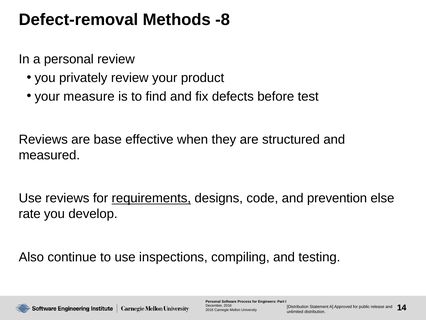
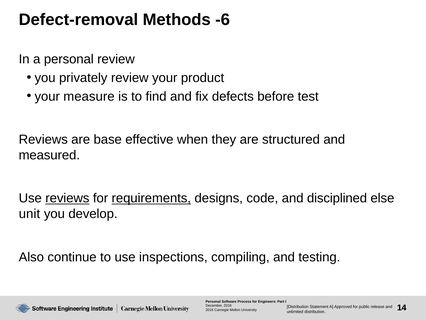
-8: -8 -> -6
reviews at (67, 198) underline: none -> present
prevention: prevention -> disciplined
rate: rate -> unit
